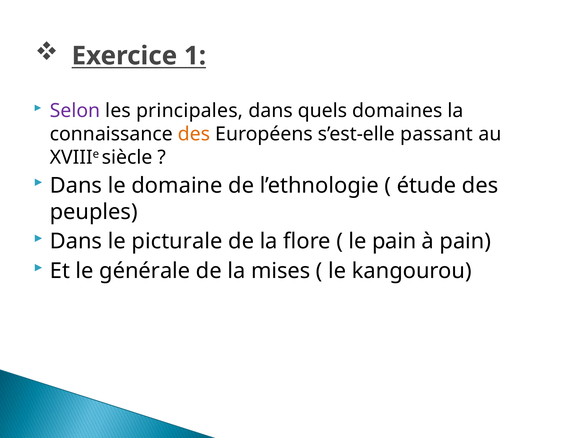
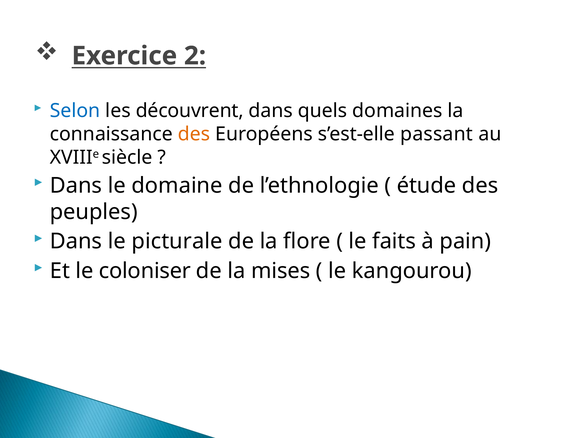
1: 1 -> 2
Selon colour: purple -> blue
principales: principales -> découvrent
le pain: pain -> faits
générale: générale -> coloniser
